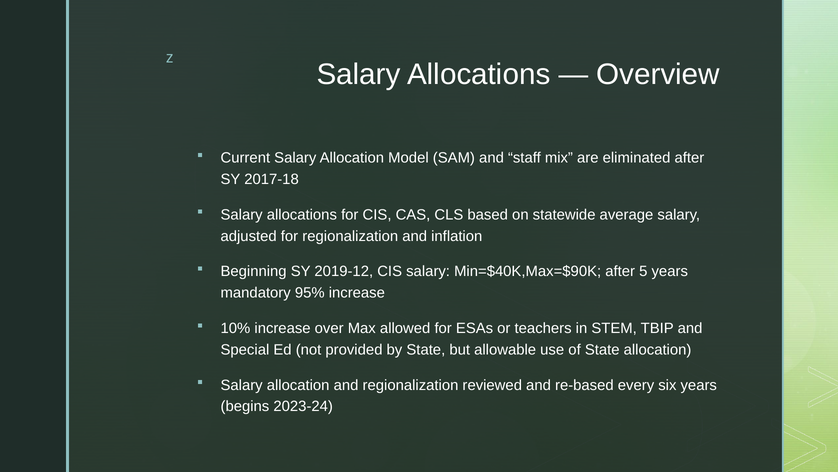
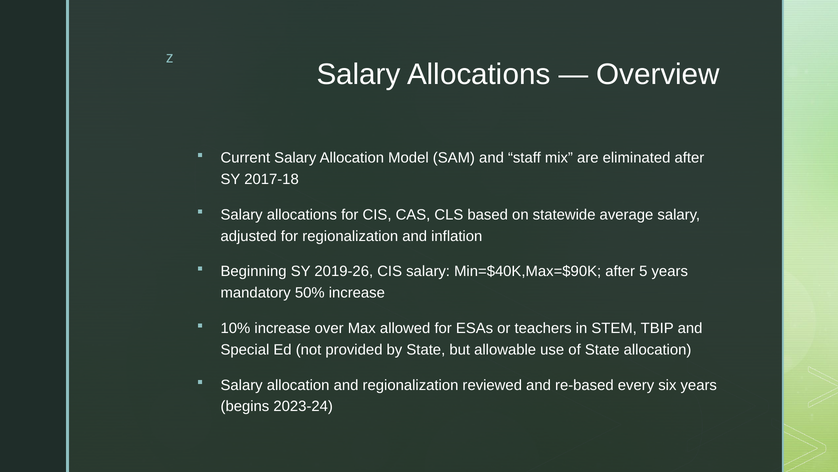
2019-12: 2019-12 -> 2019-26
95%: 95% -> 50%
